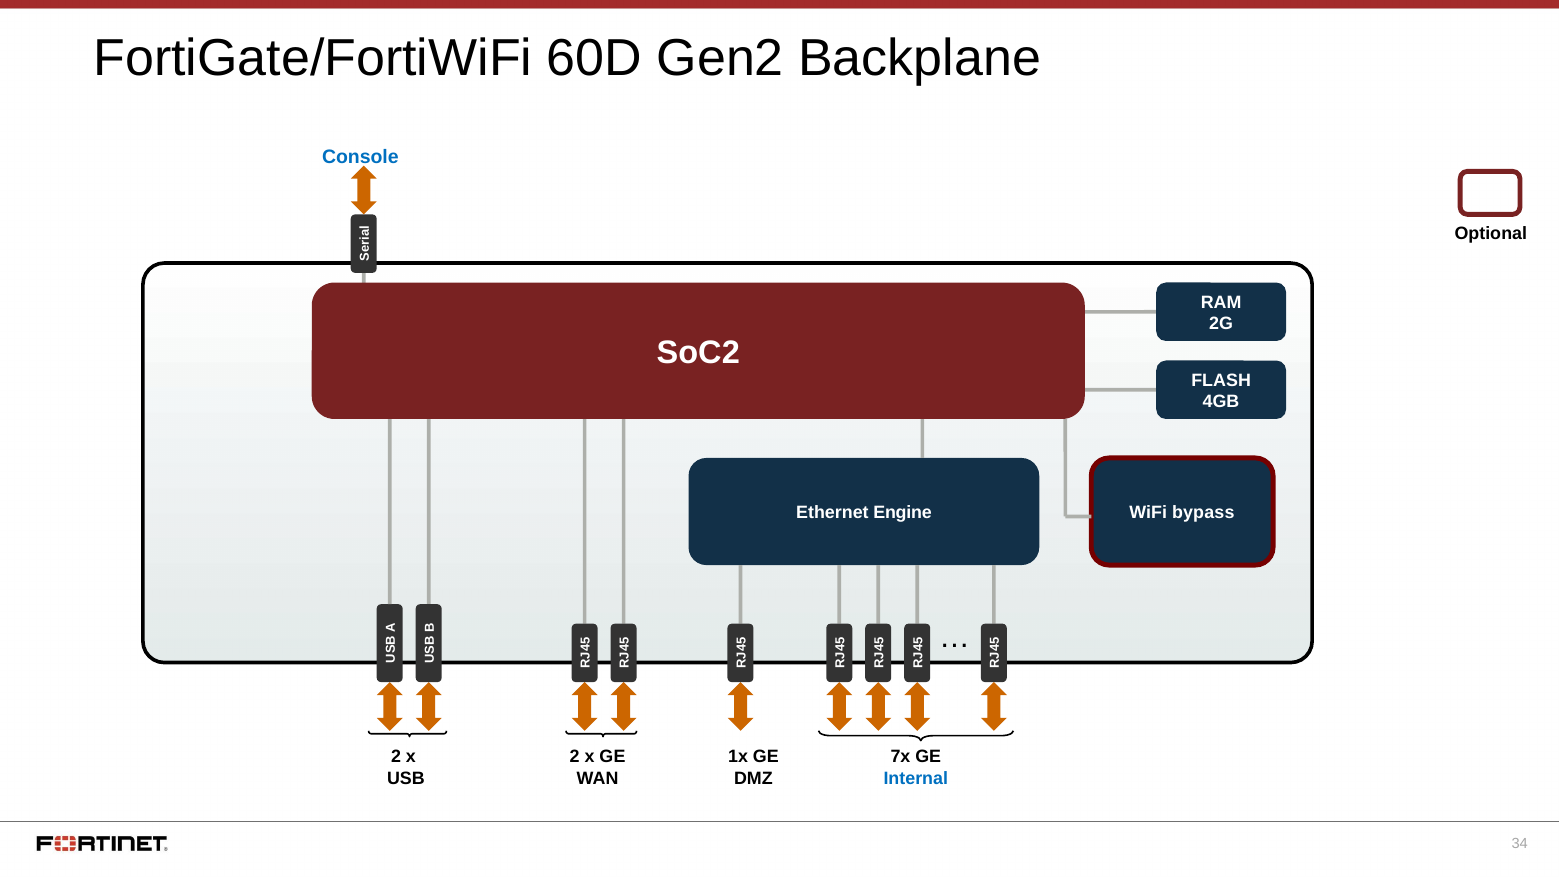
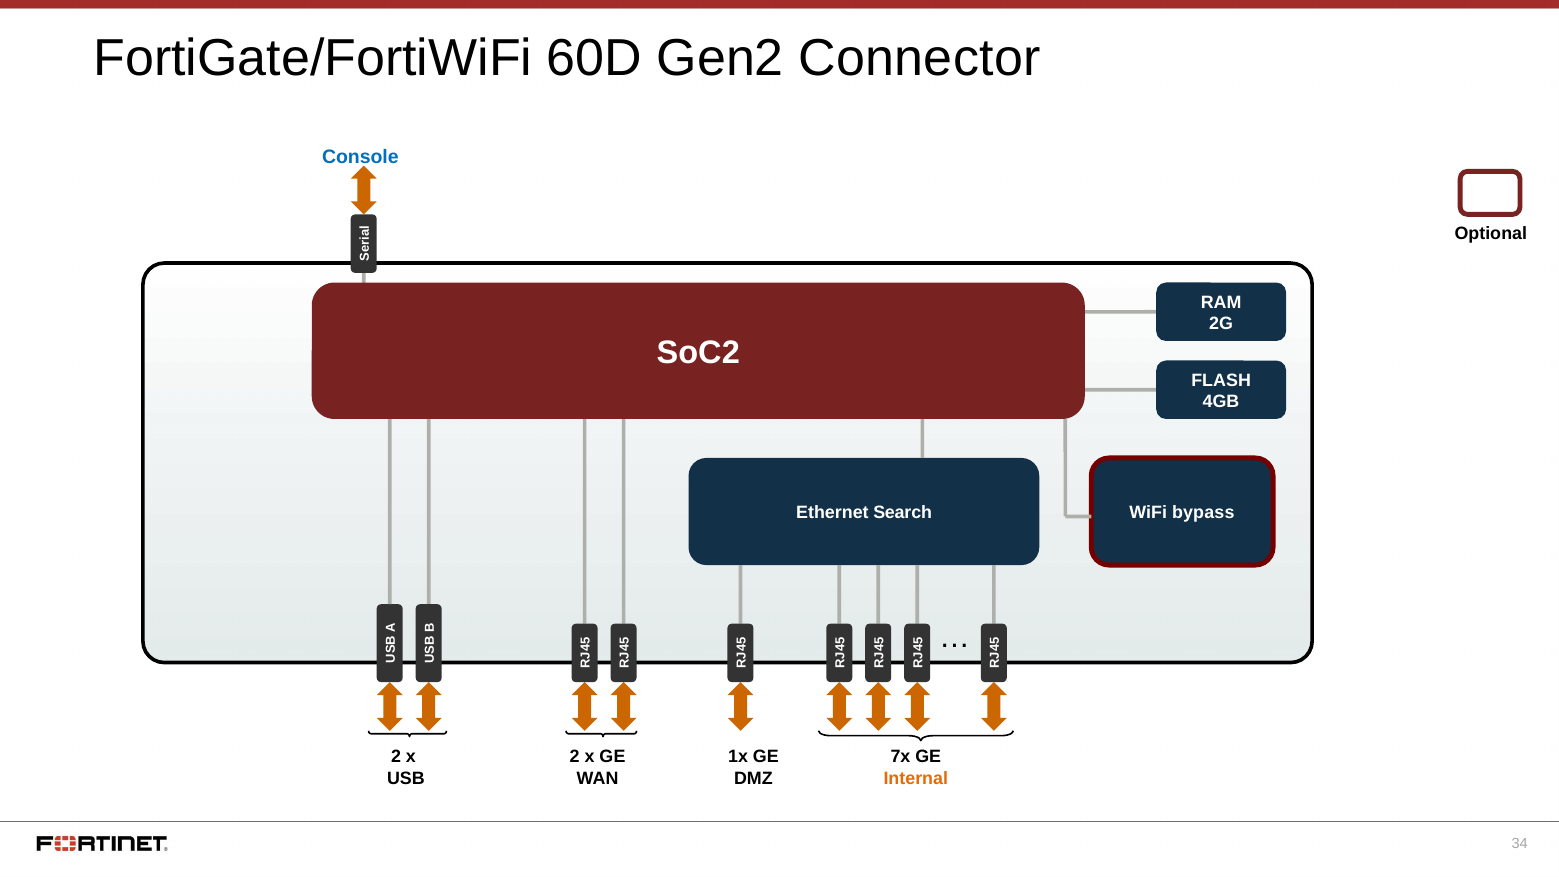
Backplane: Backplane -> Connector
Engine: Engine -> Search
Internal colour: blue -> orange
